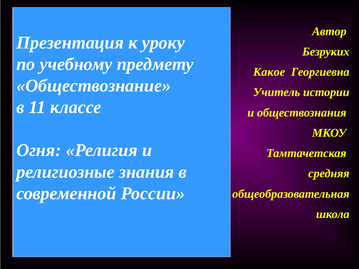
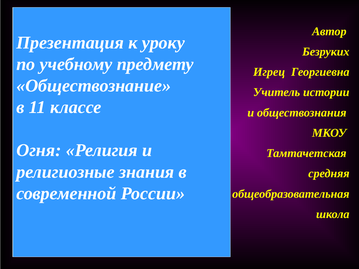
Какое: Какое -> Игрец
